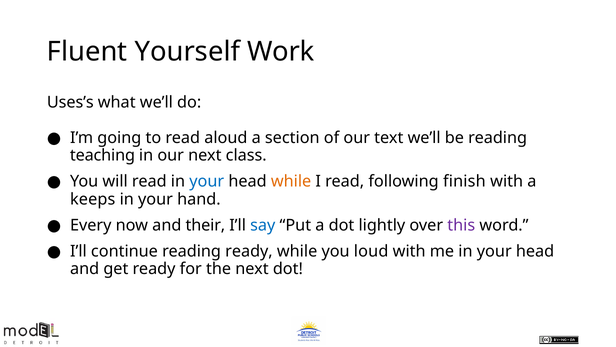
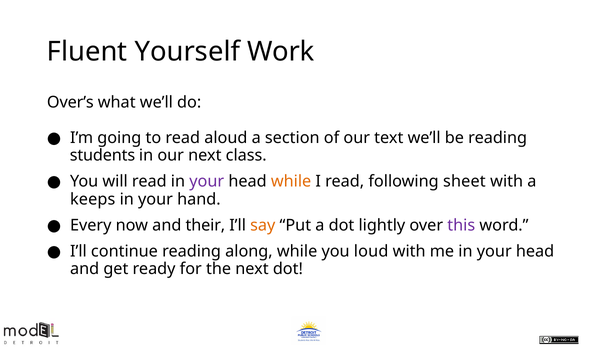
Uses’s: Uses’s -> Over’s
teaching: teaching -> students
your at (207, 181) colour: blue -> purple
finish: finish -> sheet
say colour: blue -> orange
reading ready: ready -> along
